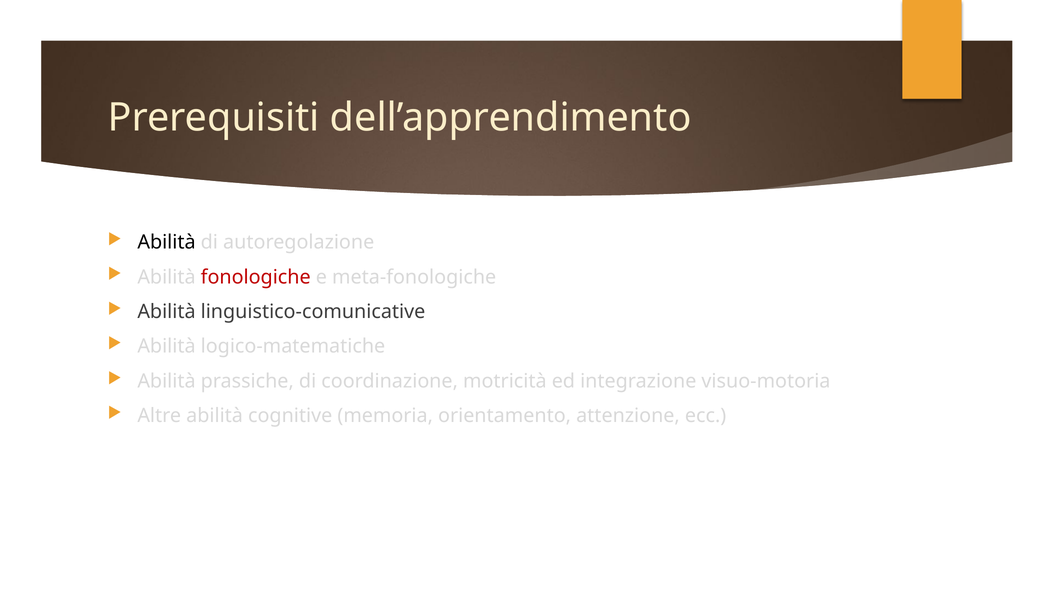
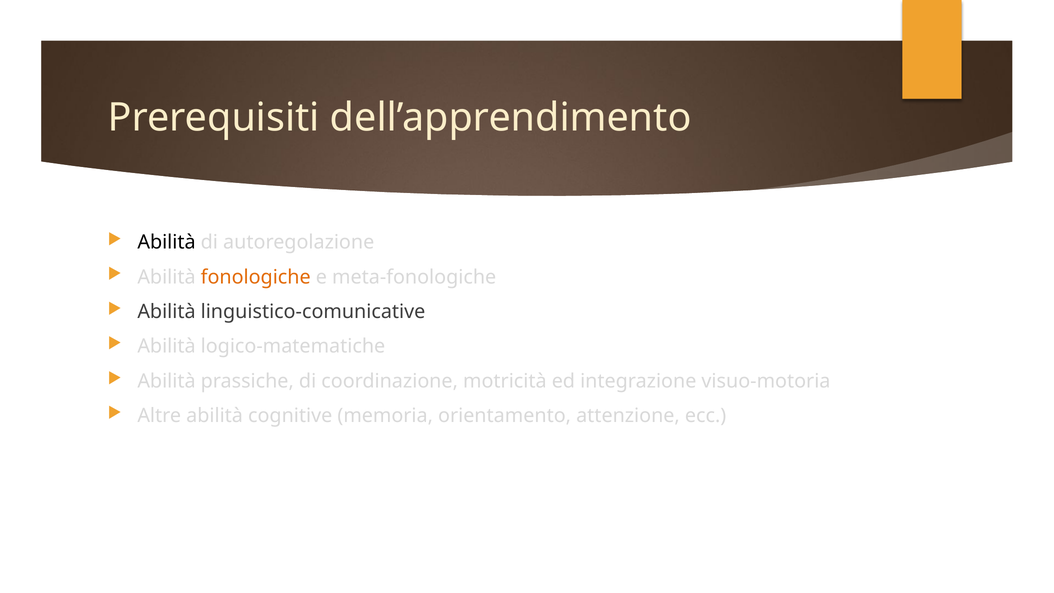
fonologiche colour: red -> orange
